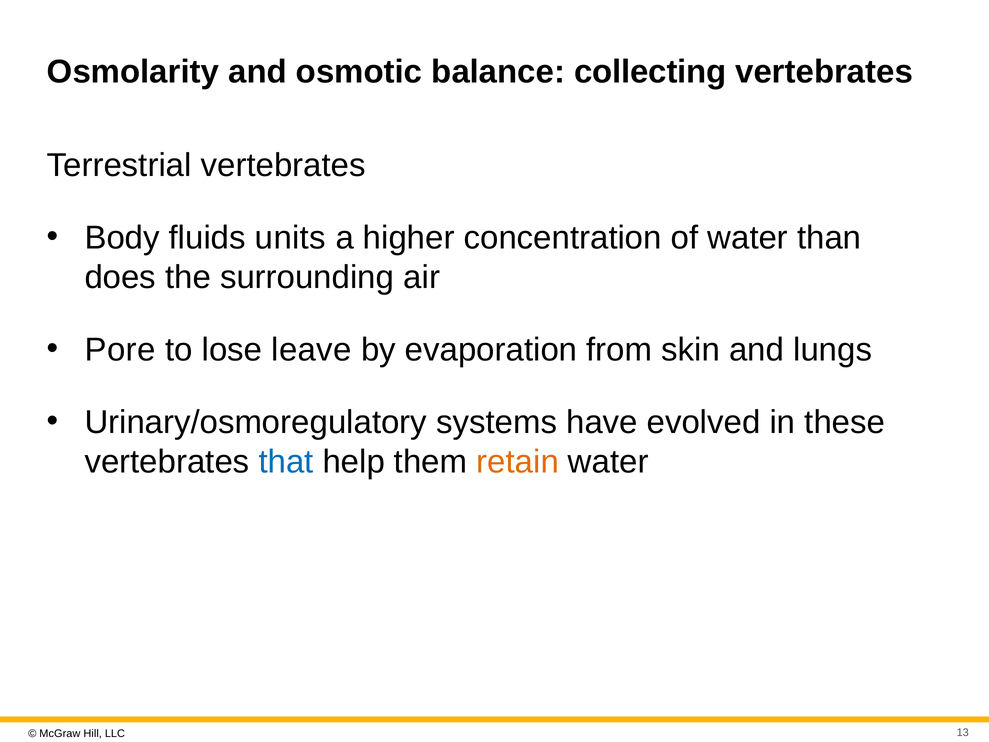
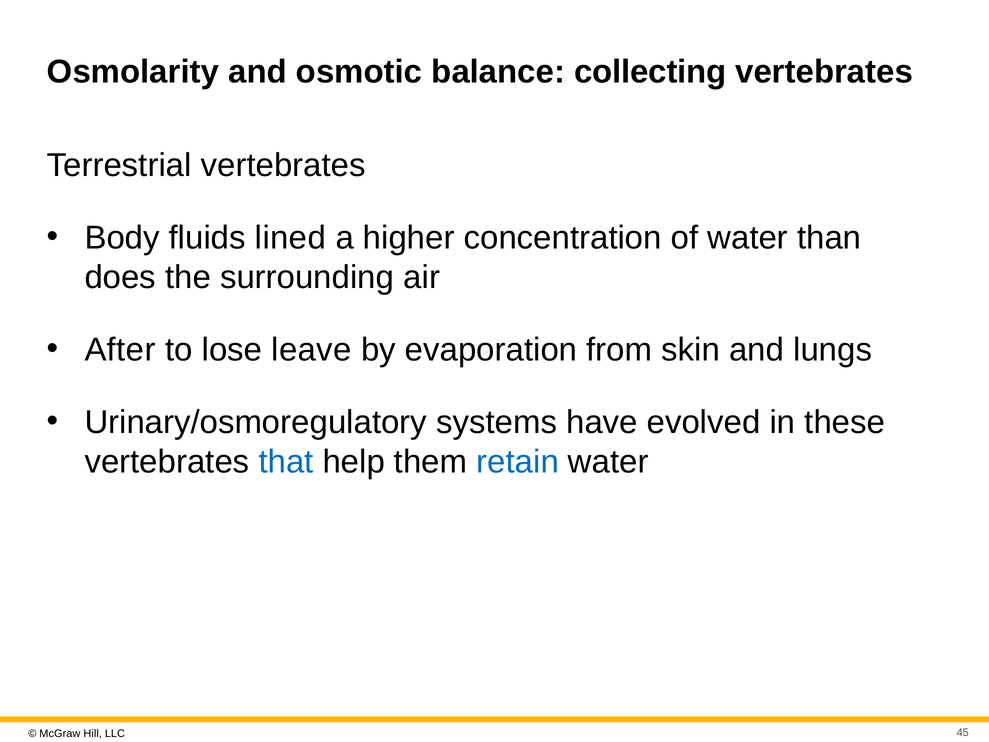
units: units -> lined
Pore: Pore -> After
retain colour: orange -> blue
13: 13 -> 45
